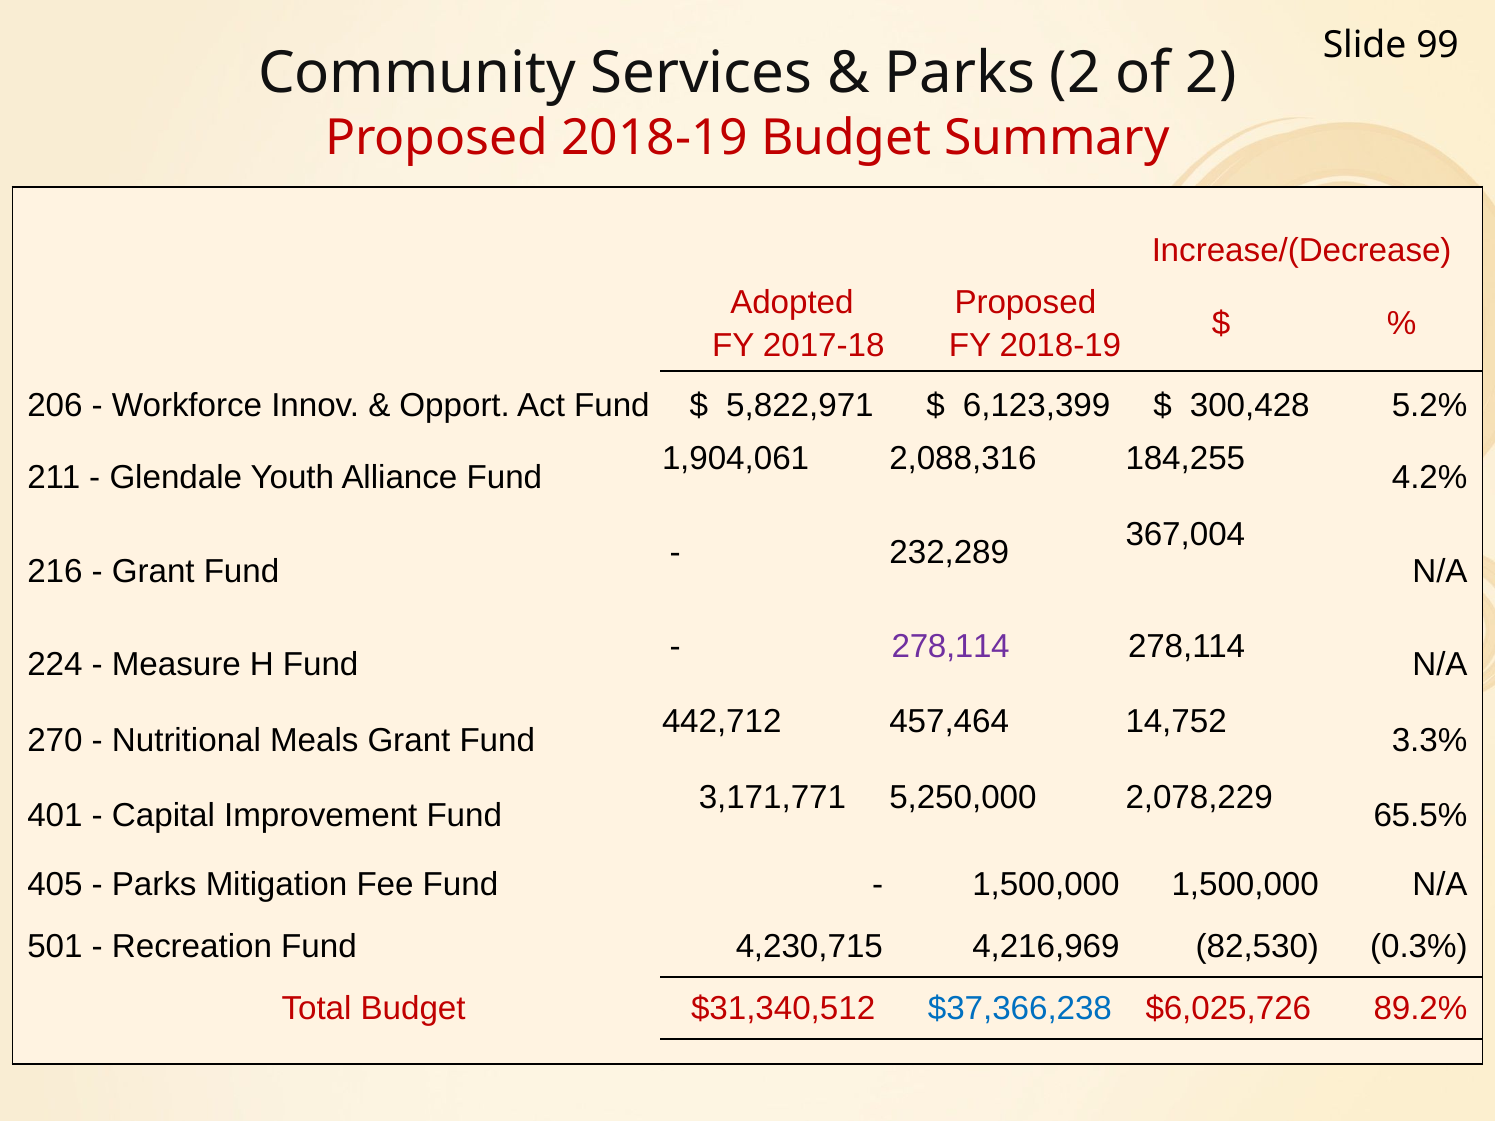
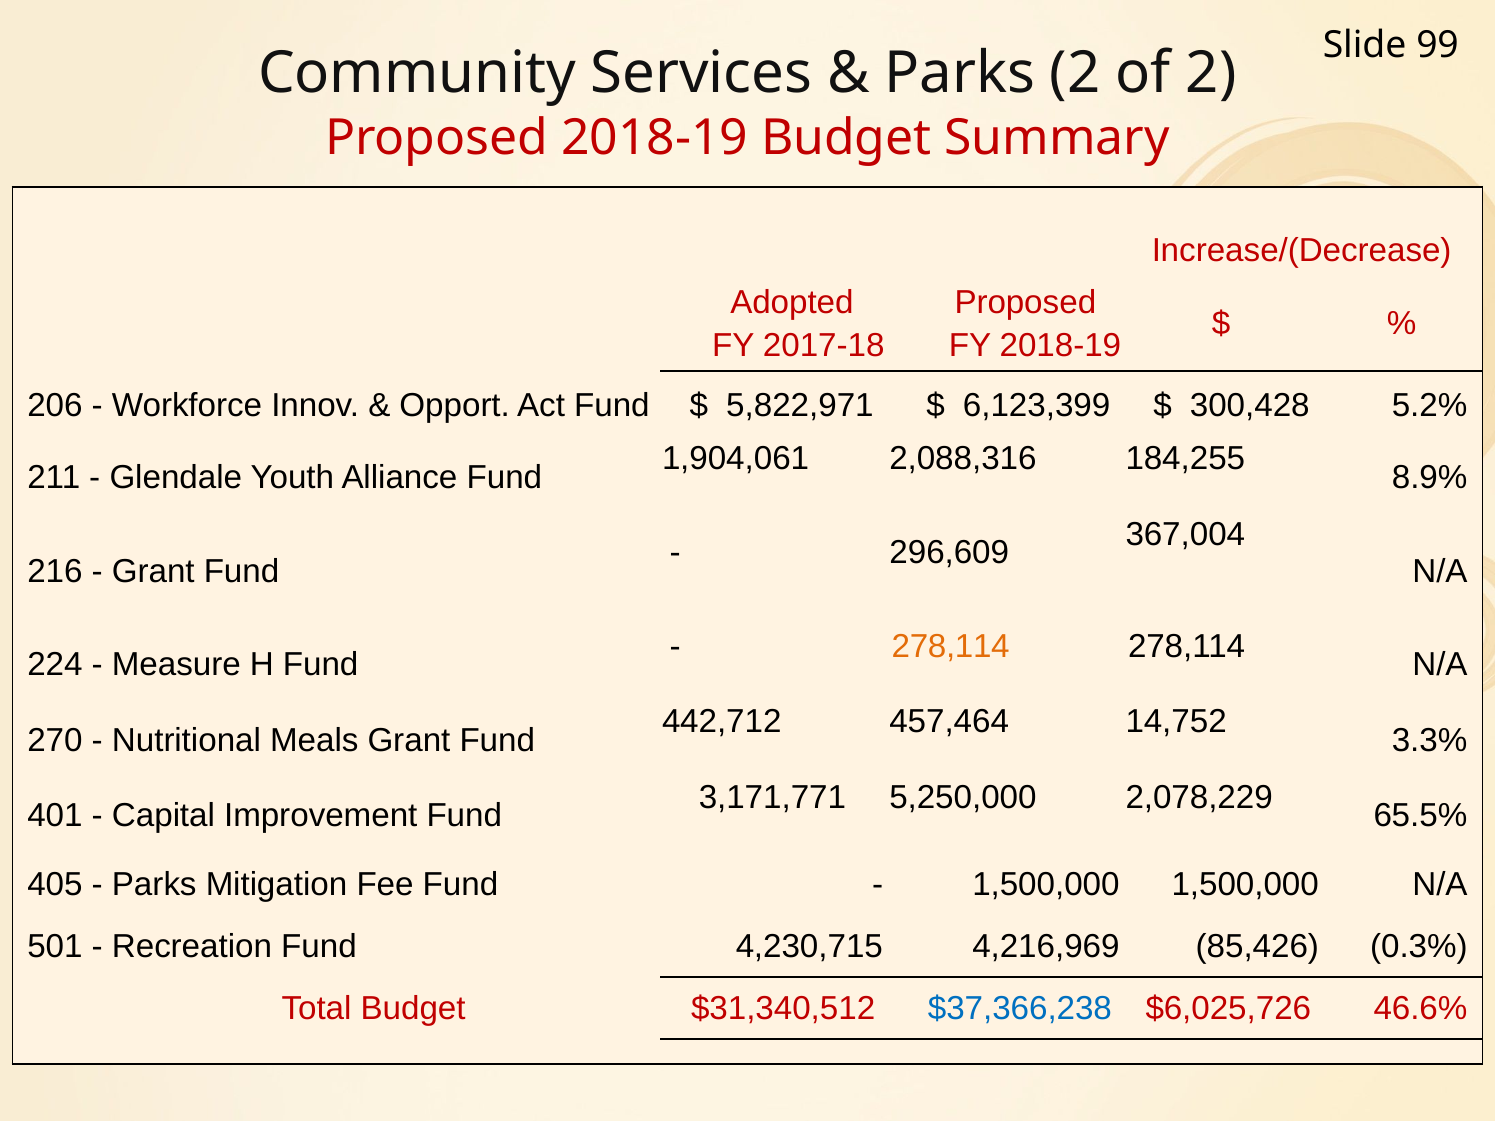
4.2%: 4.2% -> 8.9%
232,289: 232,289 -> 296,609
278,114 at (951, 647) colour: purple -> orange
82,530: 82,530 -> 85,426
89.2%: 89.2% -> 46.6%
